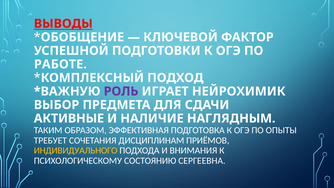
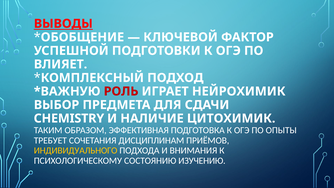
РАБОТЕ: РАБОТЕ -> ВЛИЯЕТ
РОЛЬ colour: purple -> red
АКТИВНЫЕ: АКТИВНЫЕ -> CHEMISTRY
НАГЛЯДНЫМ: НАГЛЯДНЫМ -> ЦИТОХИМИК
СЕРГЕЕВНА: СЕРГЕЕВНА -> ИЗУЧЕНИЮ
